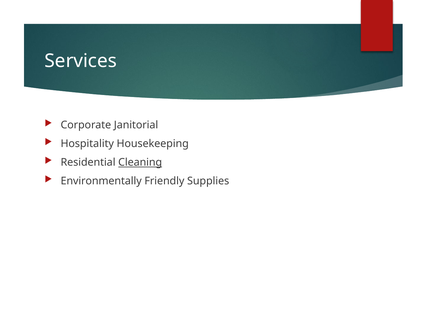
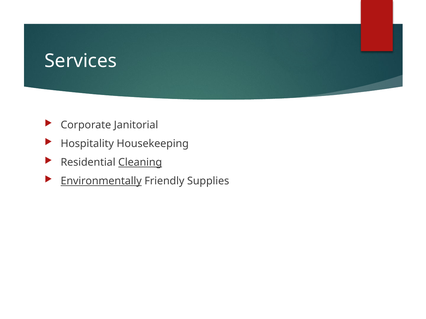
Environmentally underline: none -> present
